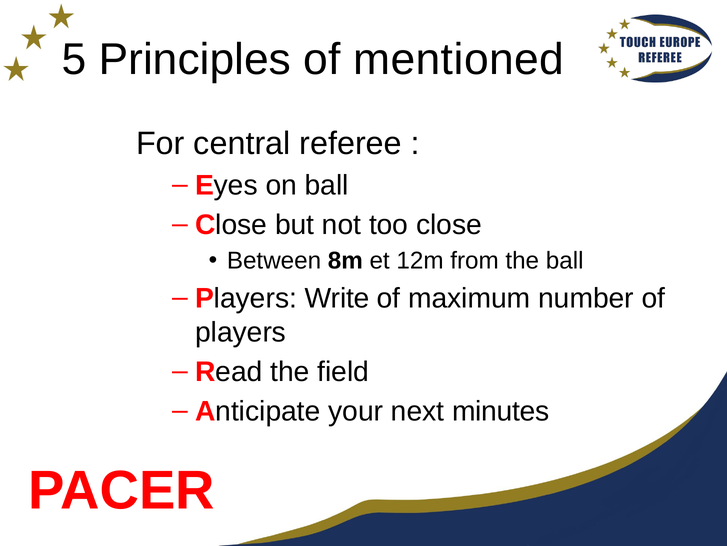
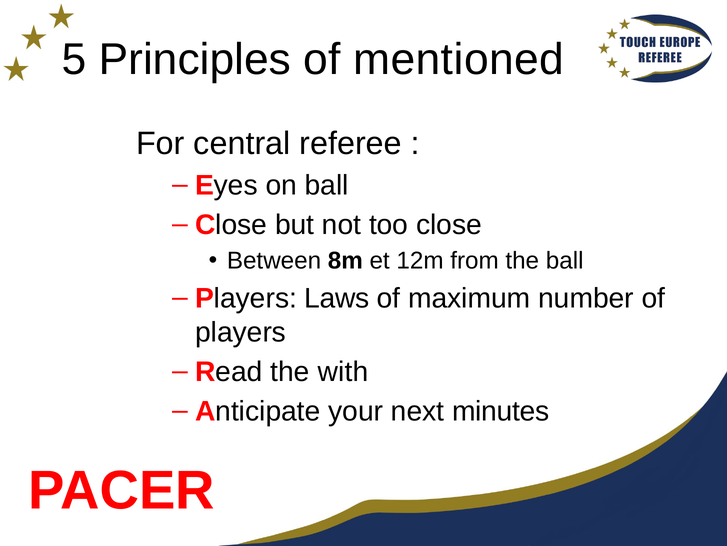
Write: Write -> Laws
field: field -> with
